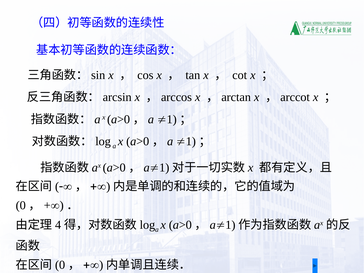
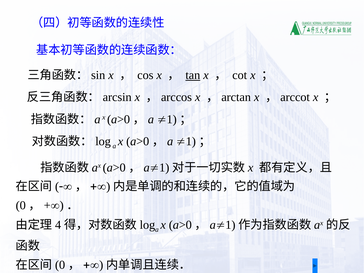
tan underline: none -> present
